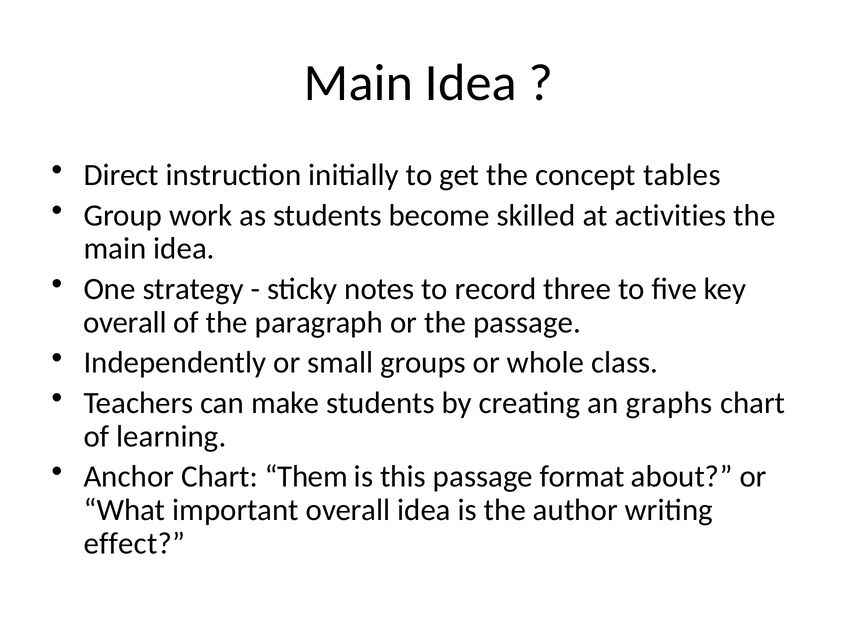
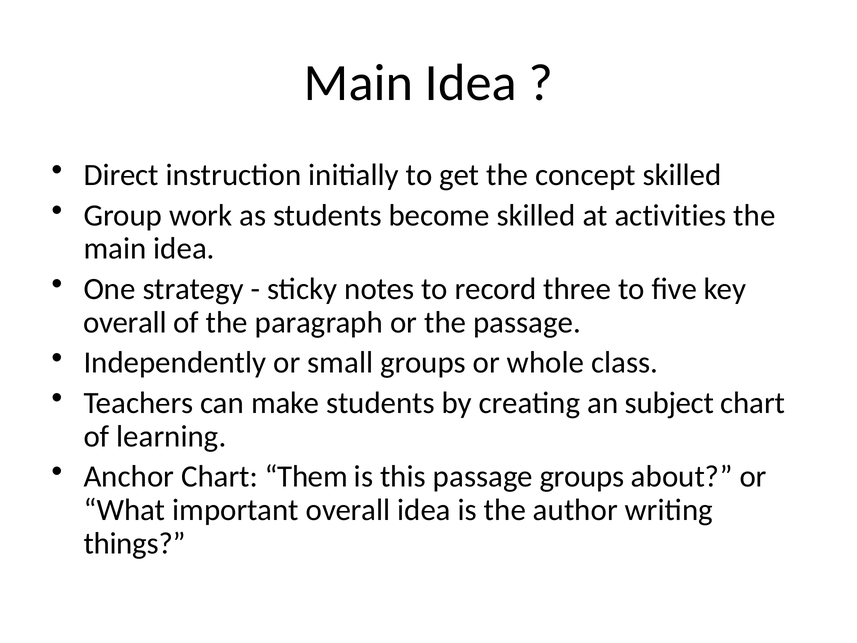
concept tables: tables -> skilled
graphs: graphs -> subject
passage format: format -> groups
effect: effect -> things
